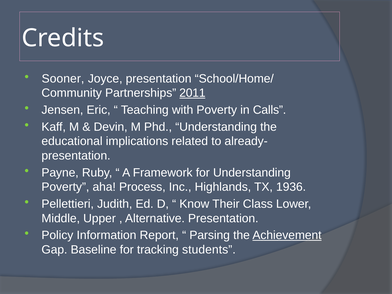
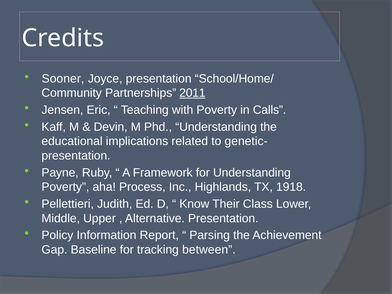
already-: already- -> genetic-
1936: 1936 -> 1918
Achievement underline: present -> none
students: students -> between
